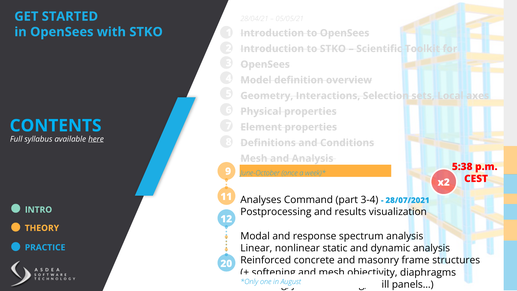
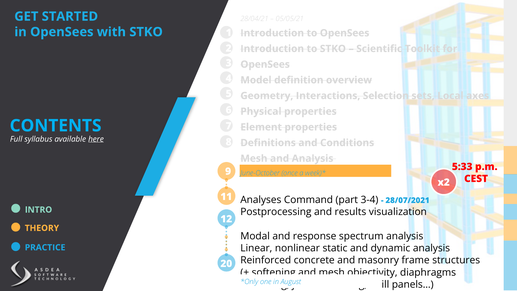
5:38: 5:38 -> 5:33
